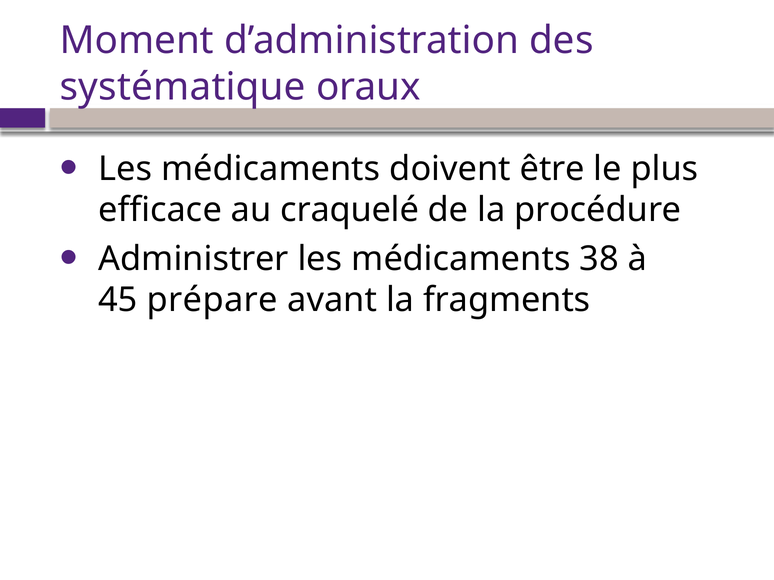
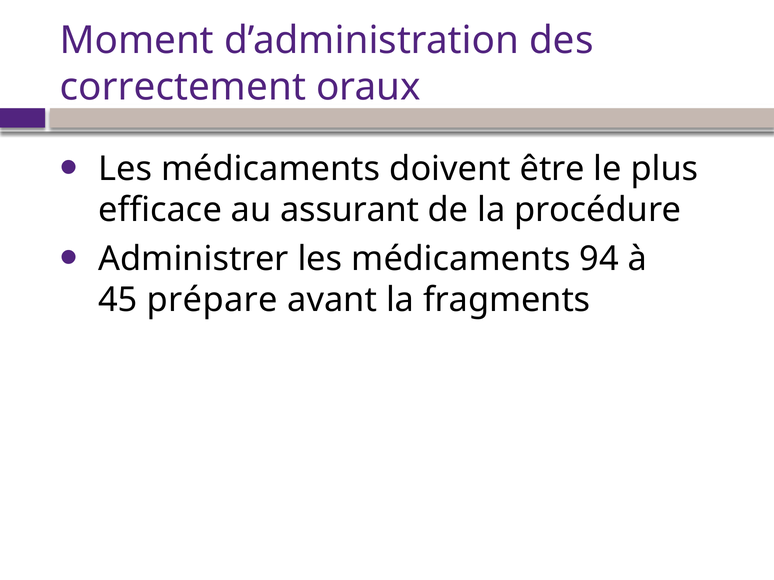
systématique: systématique -> correctement
craquelé: craquelé -> assurant
38: 38 -> 94
